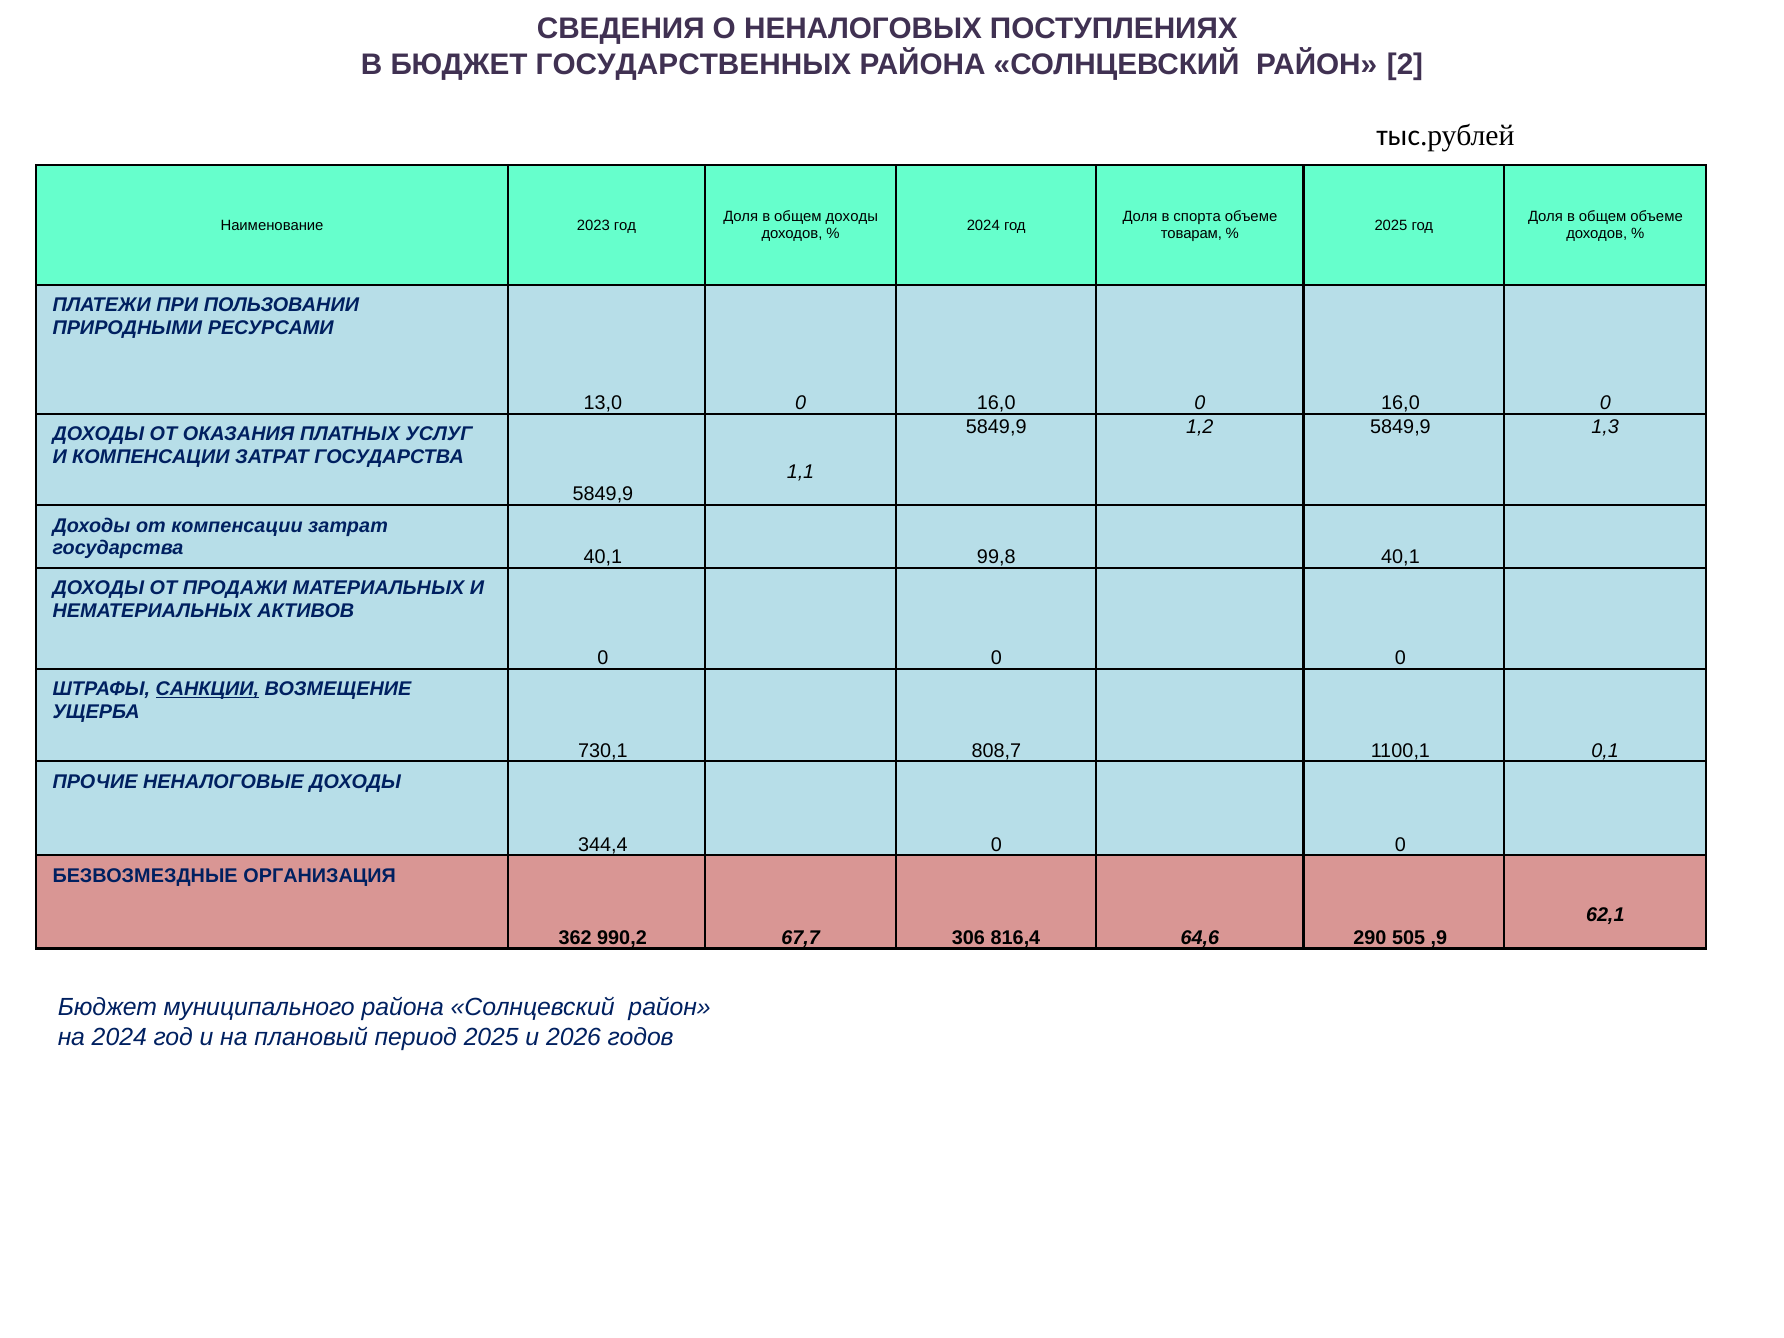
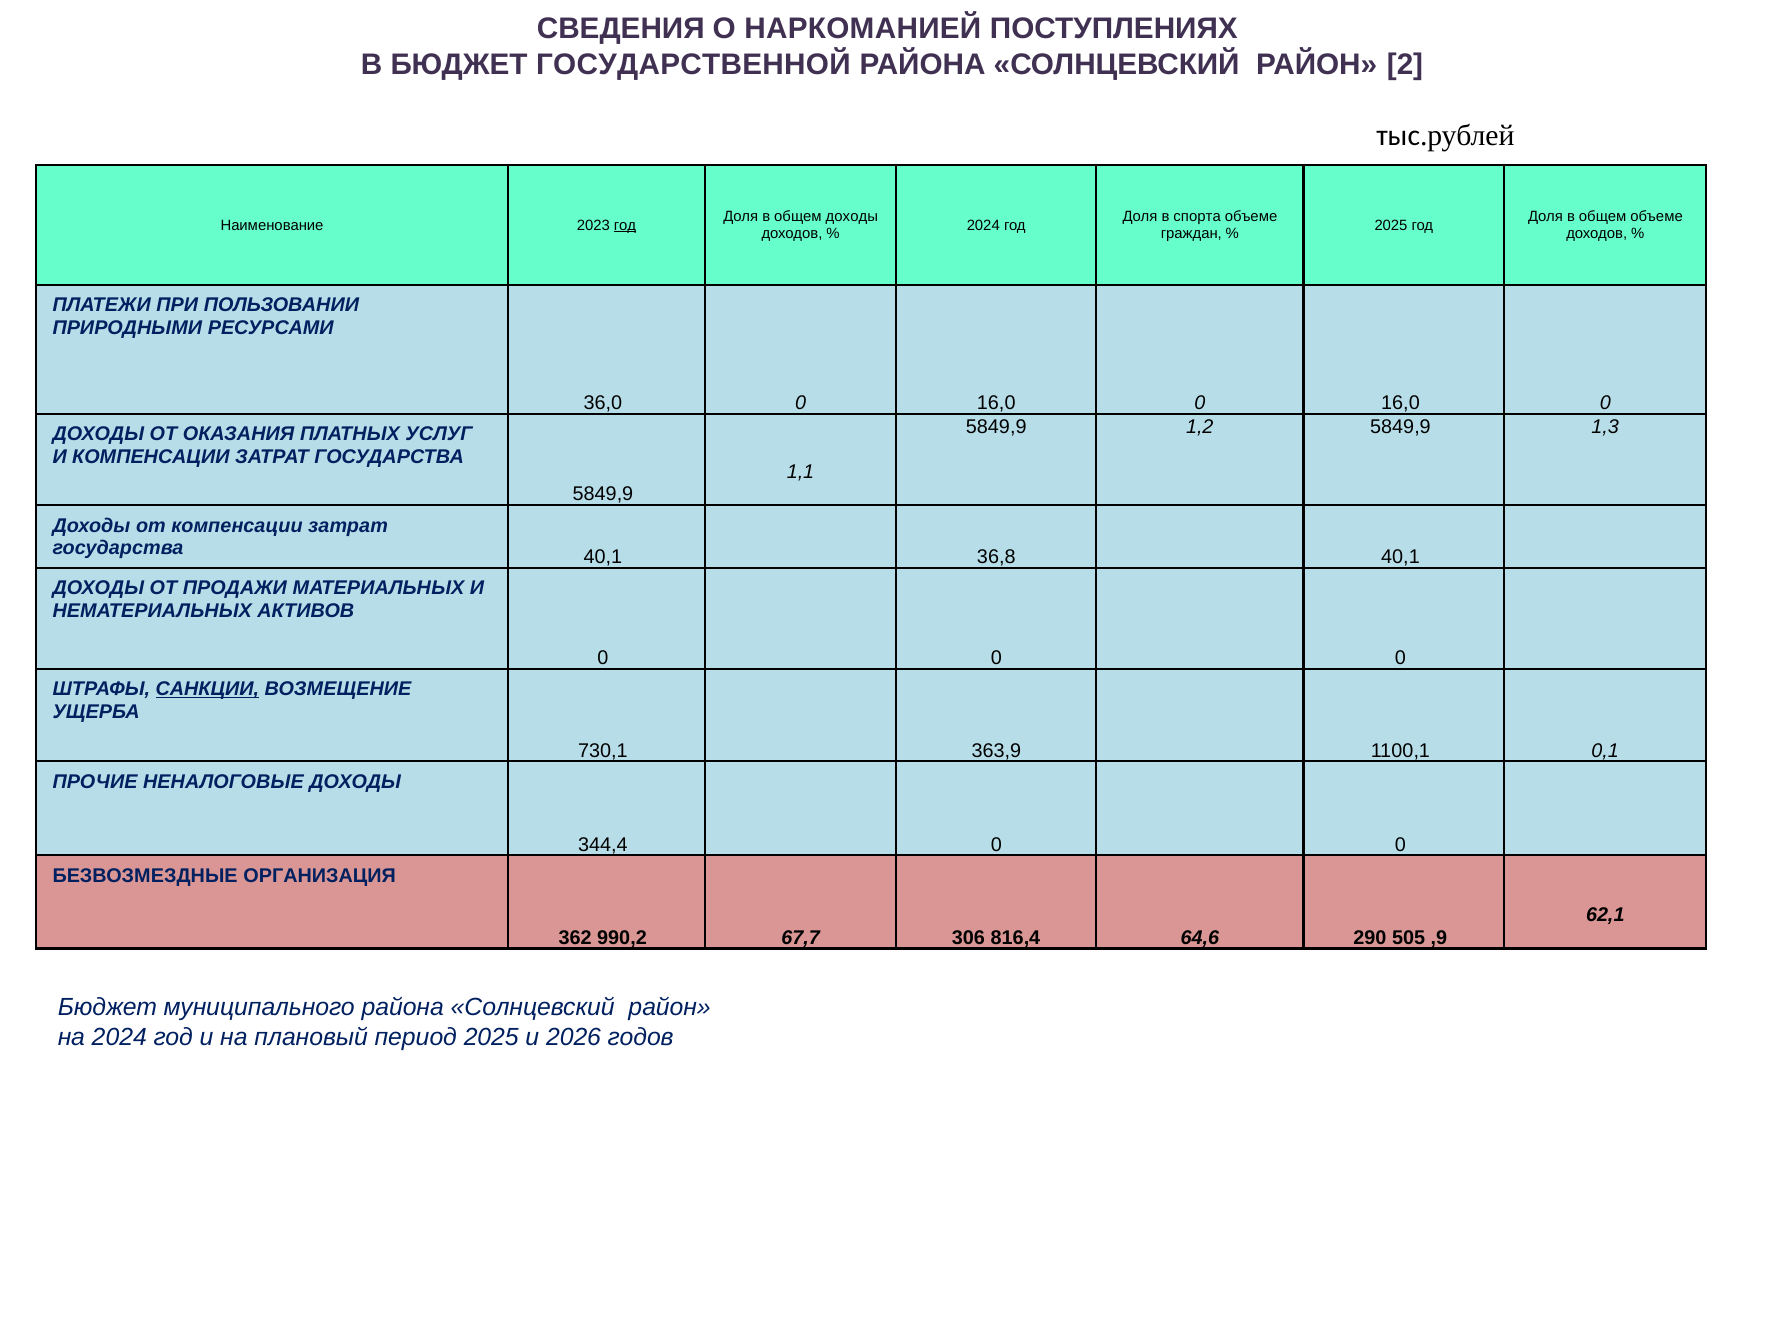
НЕНАЛОГОВЫХ: НЕНАЛОГОВЫХ -> НАРКОМАНИЕЙ
ГОСУДАРСТВЕННЫХ: ГОСУДАРСТВЕННЫХ -> ГОСУДАРСТВЕННОЙ
год at (625, 225) underline: none -> present
товарам: товарам -> граждан
13,0: 13,0 -> 36,0
99,8: 99,8 -> 36,8
808,7: 808,7 -> 363,9
